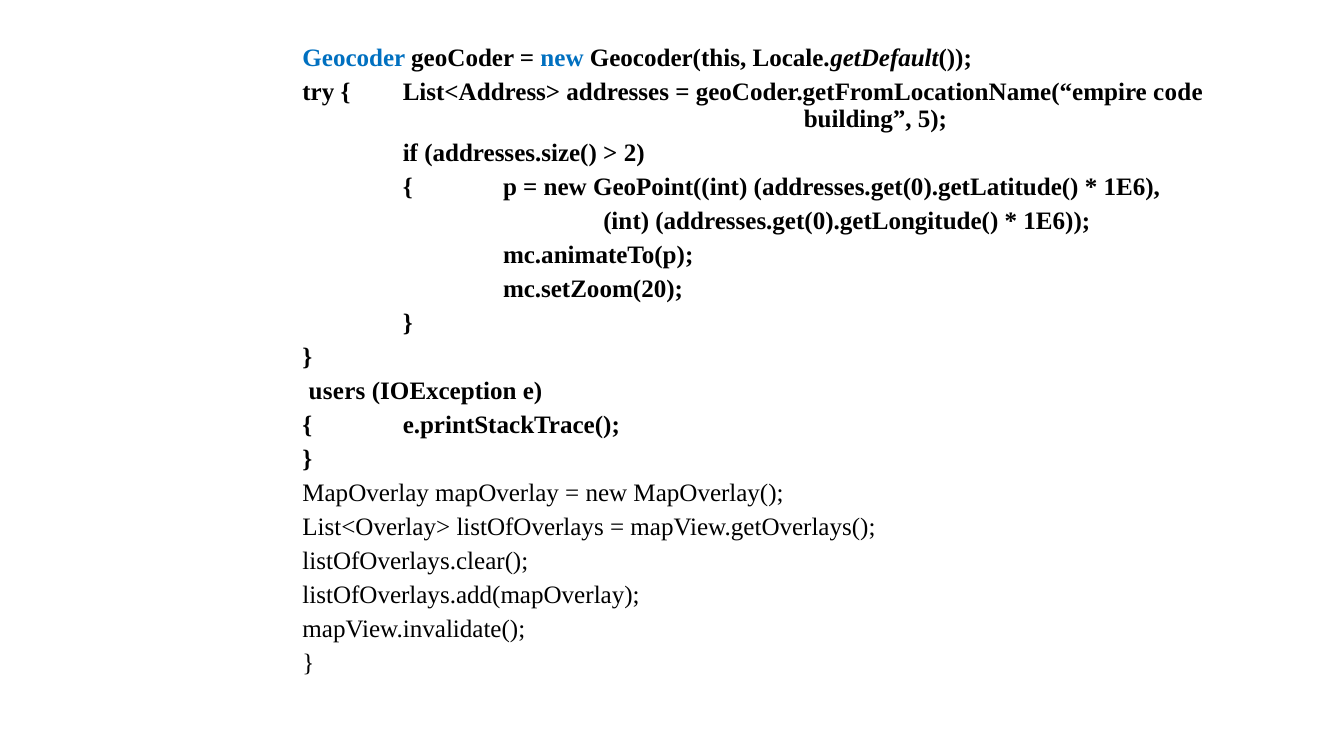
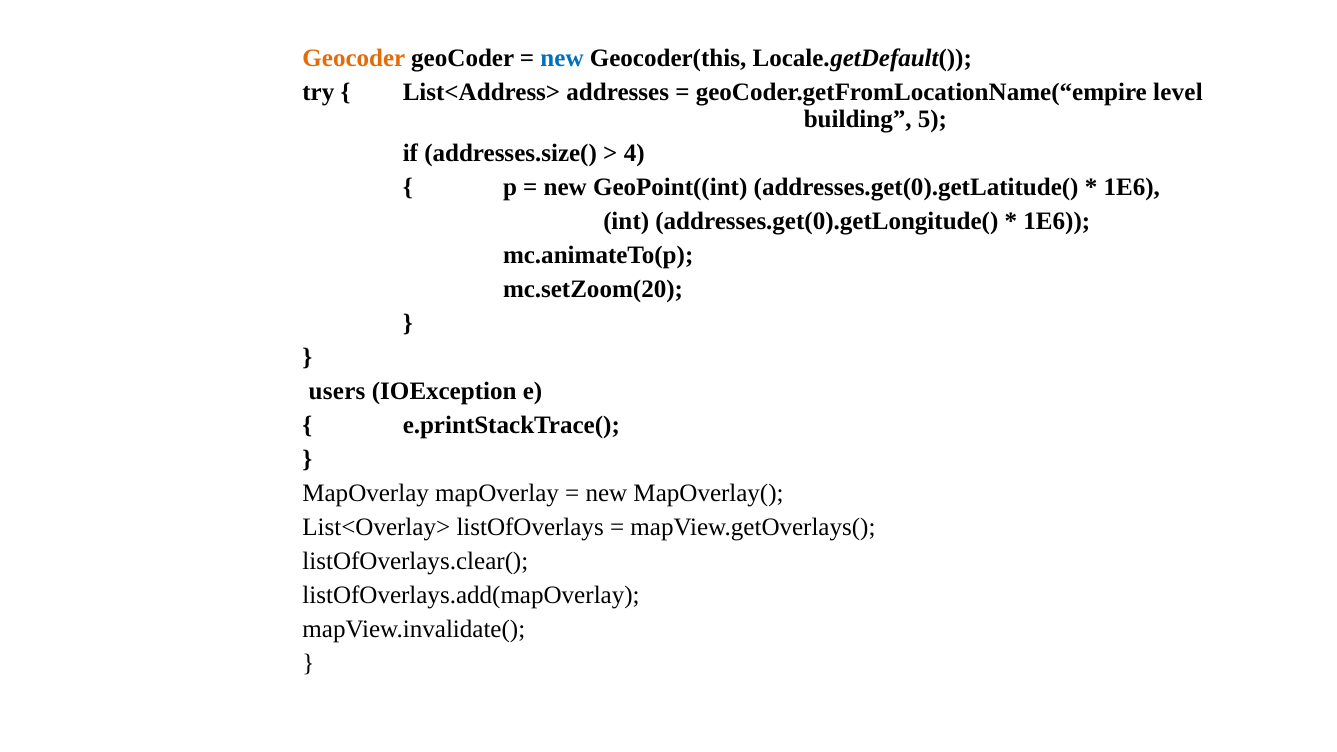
Geocoder at (354, 58) colour: blue -> orange
code: code -> level
2: 2 -> 4
